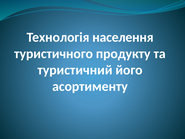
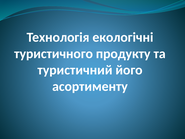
населення: населення -> екологічні
